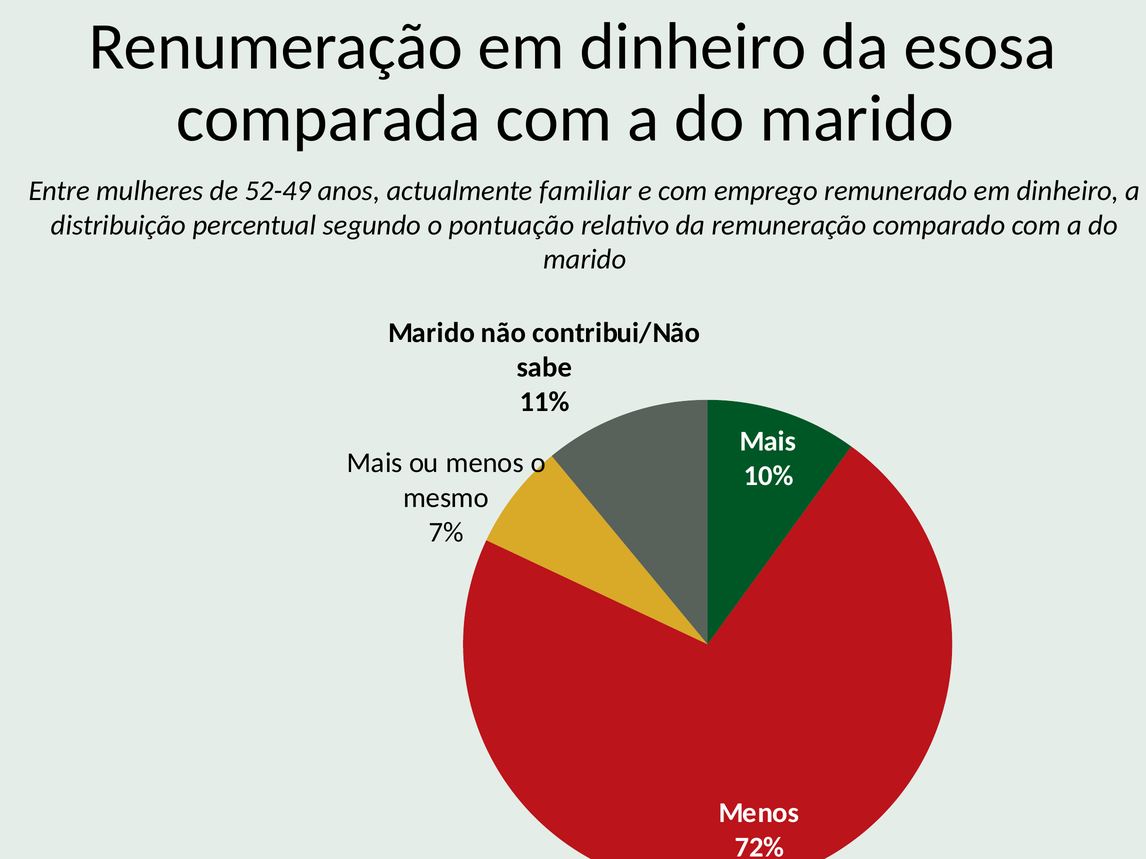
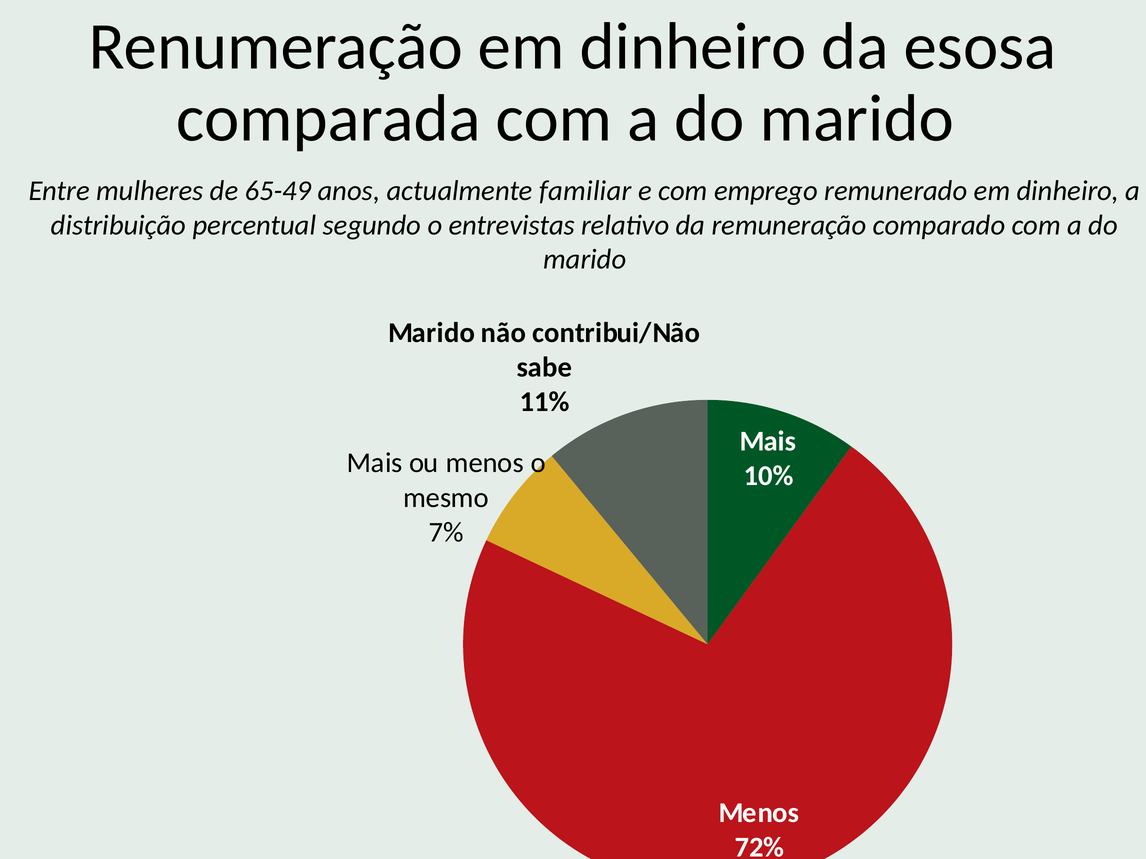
52-49: 52-49 -> 65-49
pontuação: pontuação -> entrevistas
